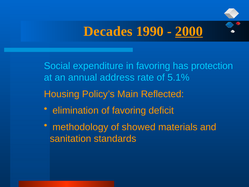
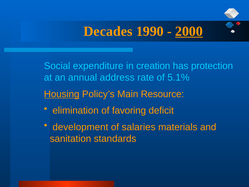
in favoring: favoring -> creation
Housing underline: none -> present
Reflected: Reflected -> Resource
methodology: methodology -> development
showed: showed -> salaries
